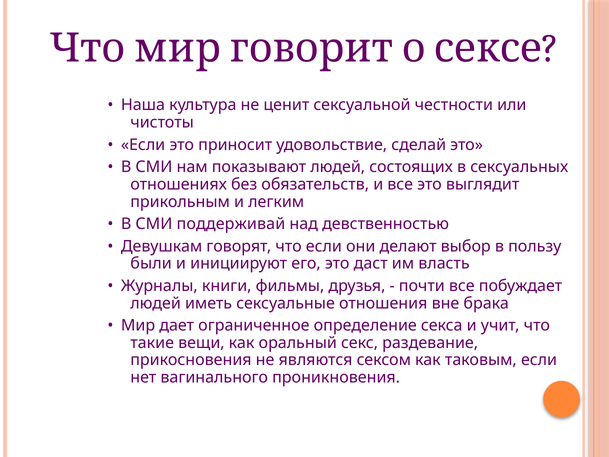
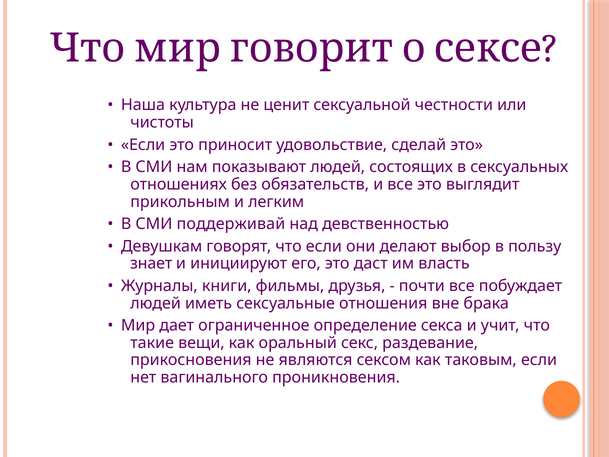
были: были -> знает
